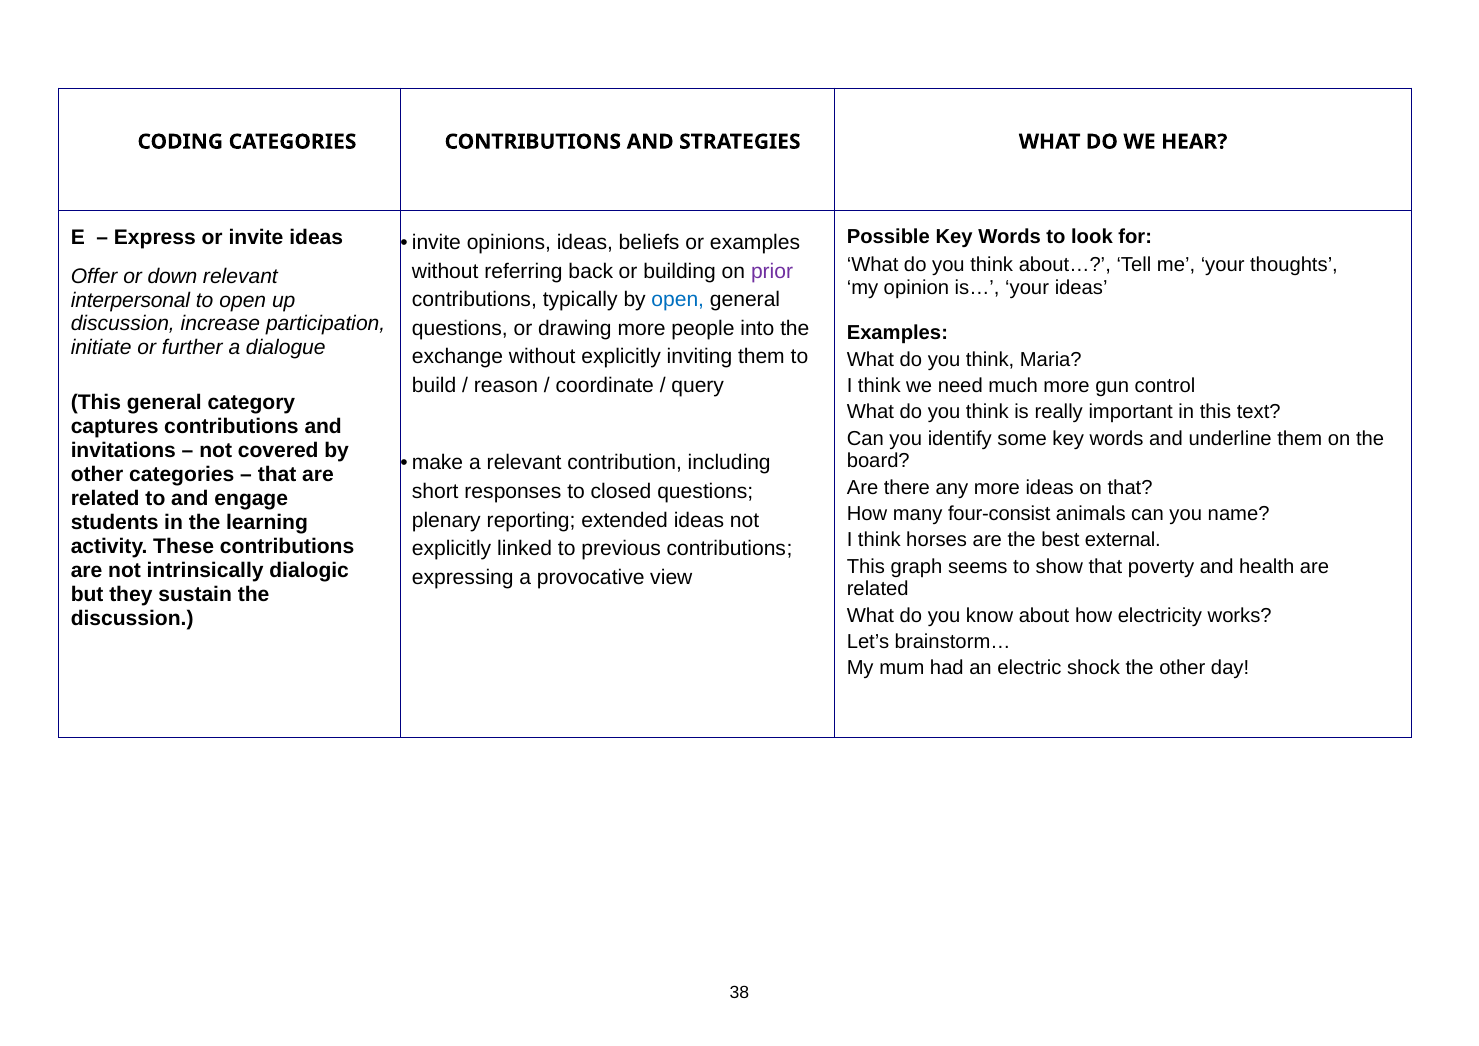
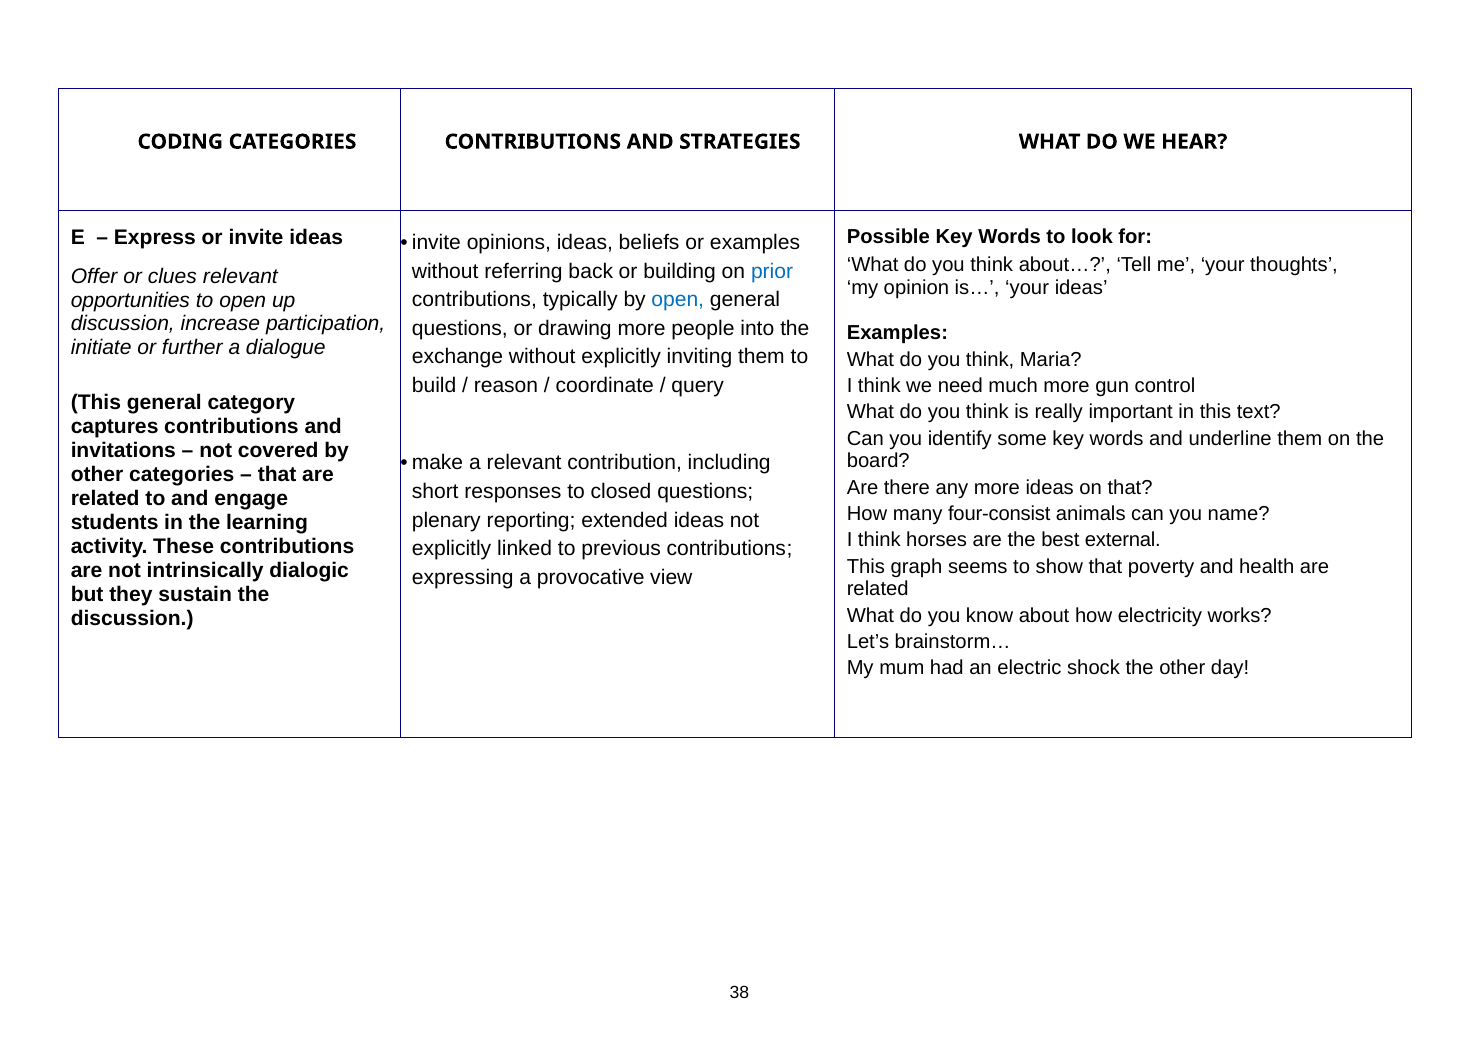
prior colour: purple -> blue
down: down -> clues
interpersonal: interpersonal -> opportunities
